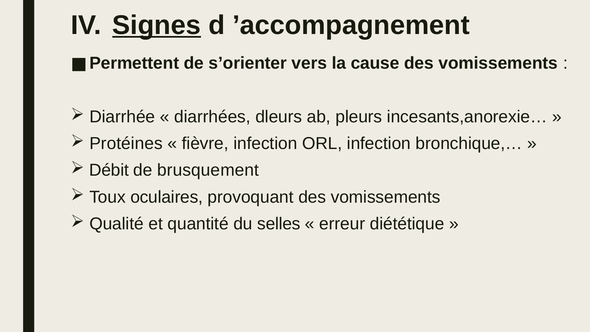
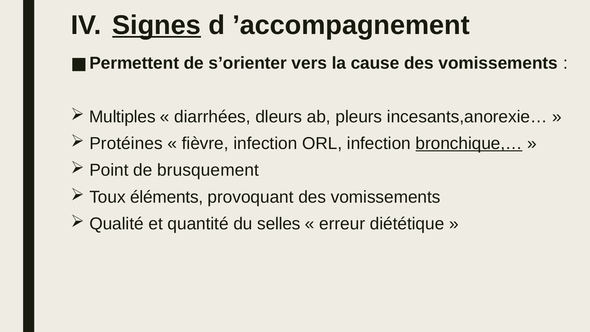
Diarrhée: Diarrhée -> Multiples
bronchique,… underline: none -> present
Débit: Débit -> Point
oculaires: oculaires -> éléments
